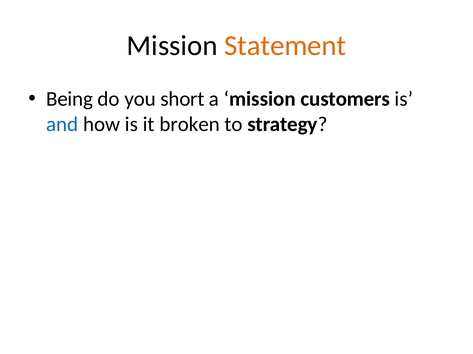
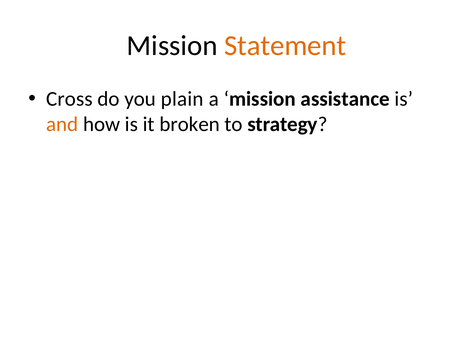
Being: Being -> Cross
short: short -> plain
customers: customers -> assistance
and colour: blue -> orange
